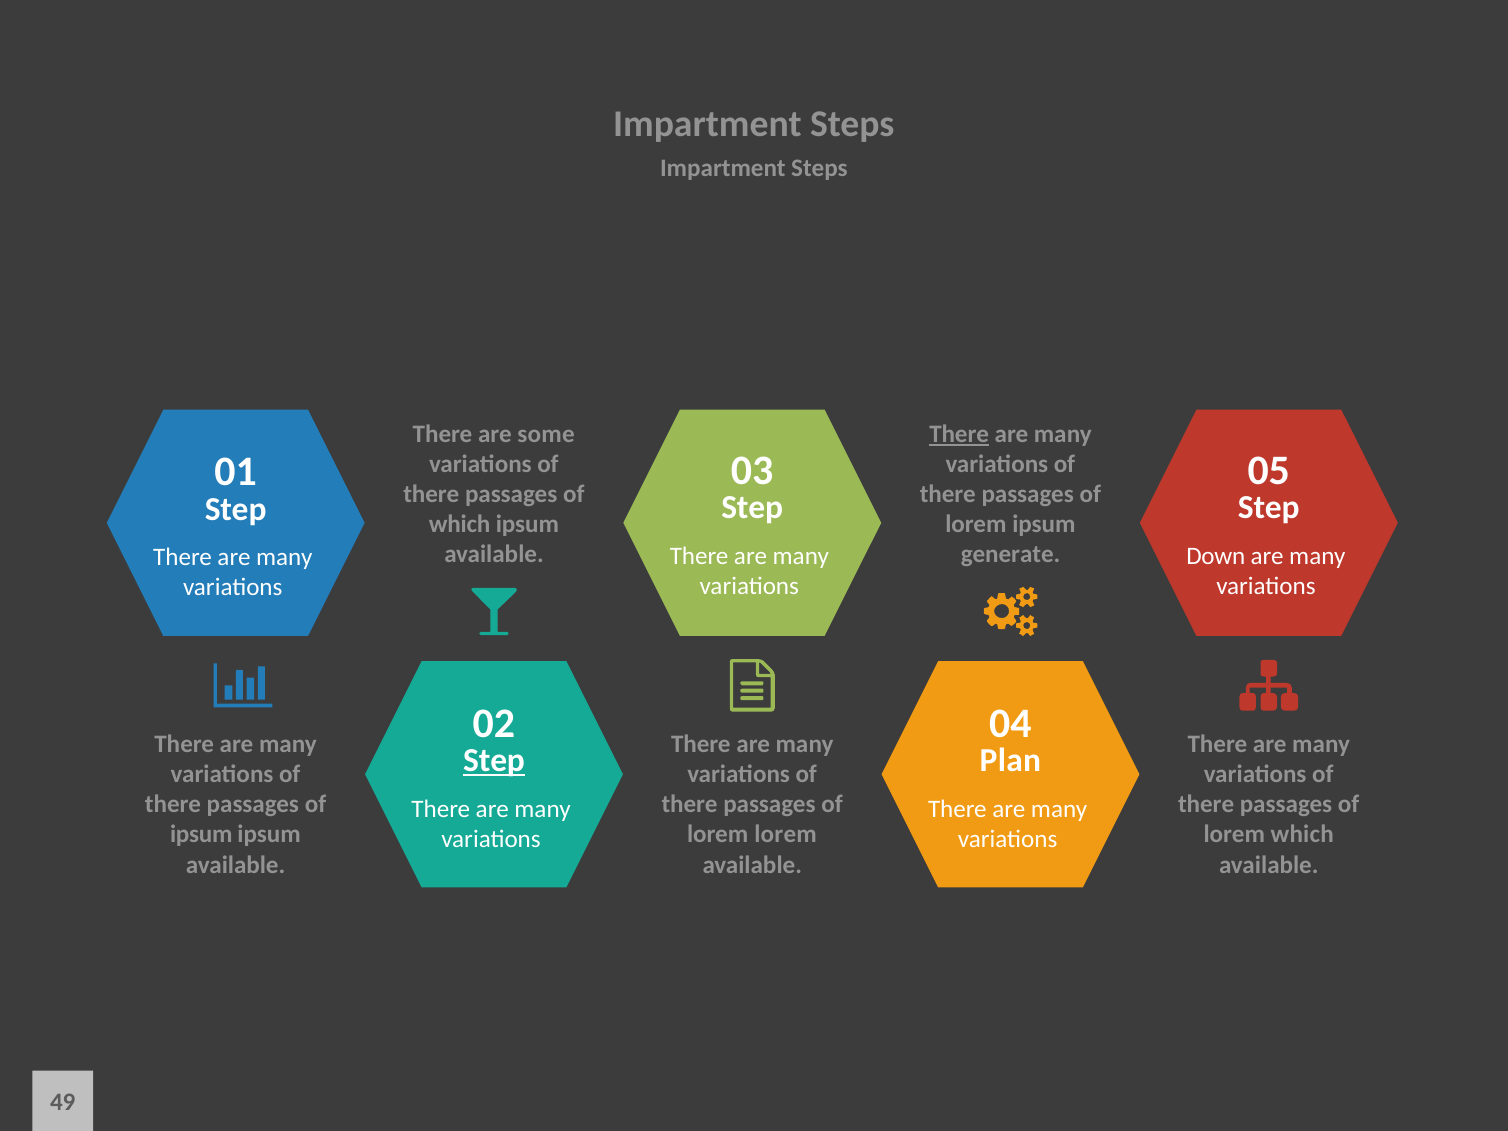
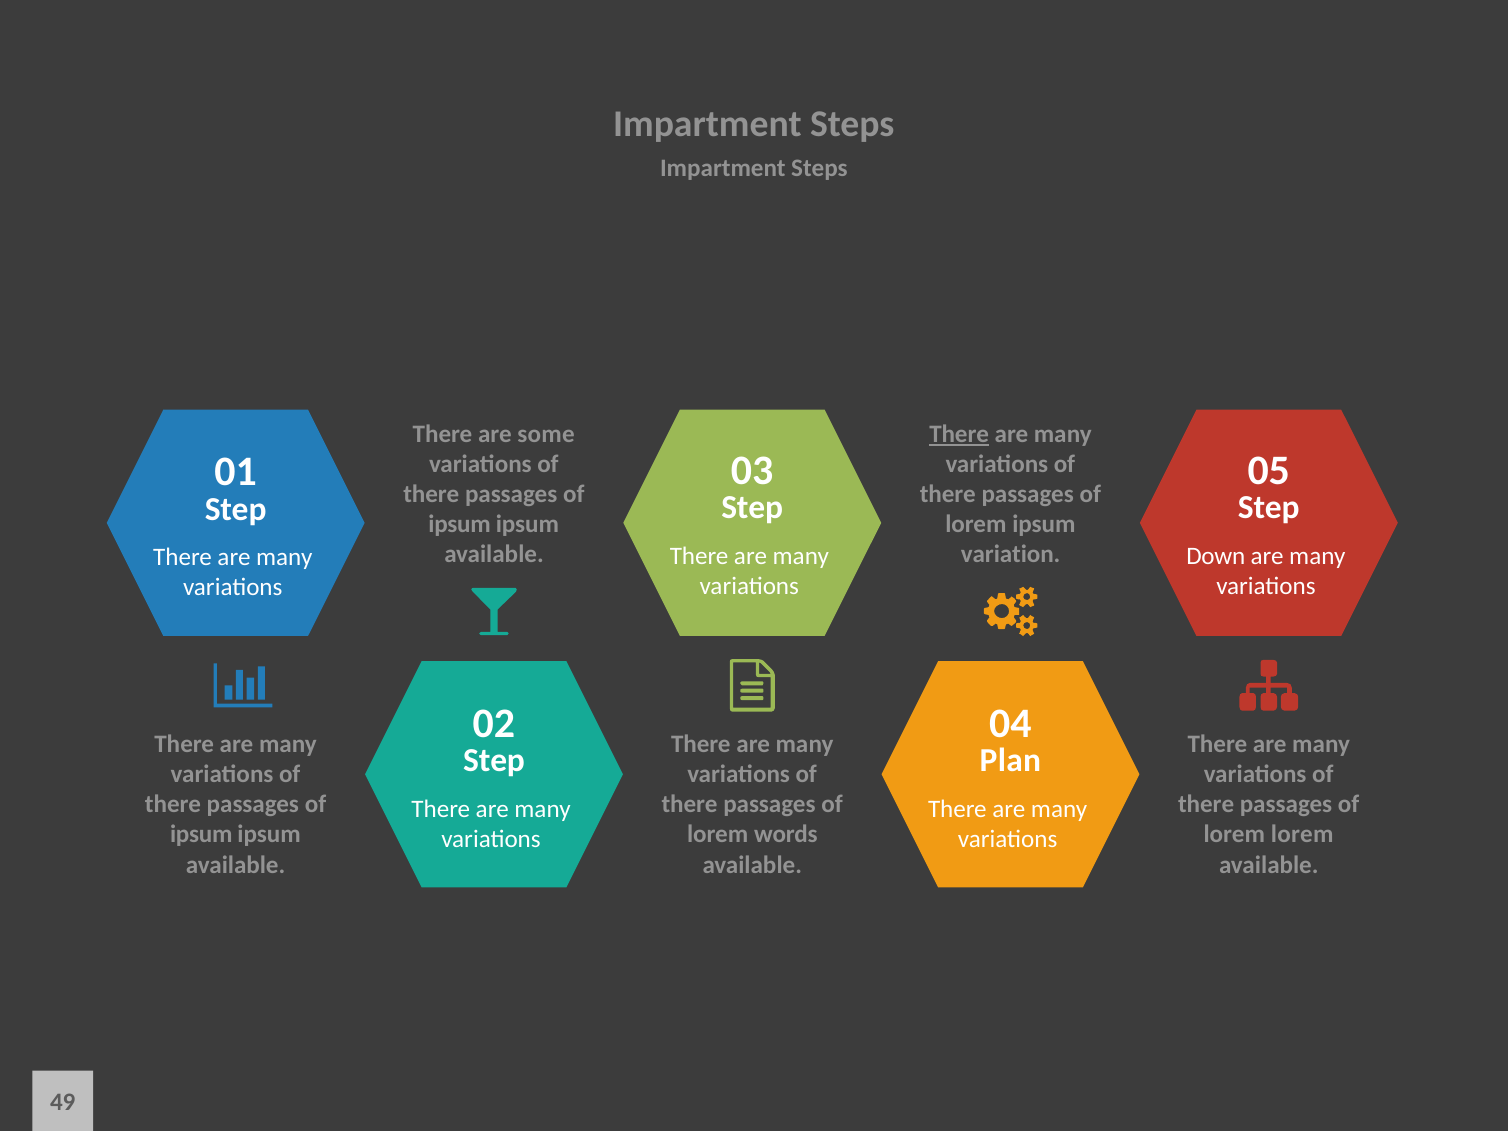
which at (460, 524): which -> ipsum
generate: generate -> variation
Step at (494, 760) underline: present -> none
lorem lorem: lorem -> words
lorem which: which -> lorem
